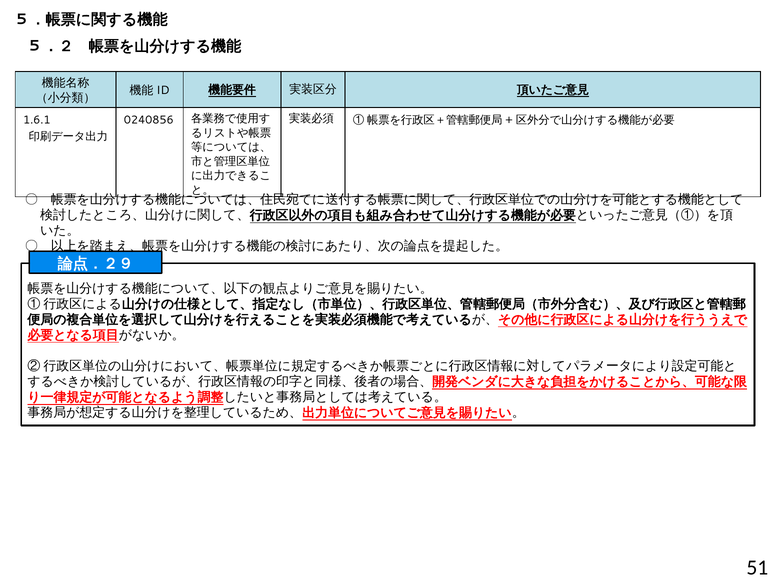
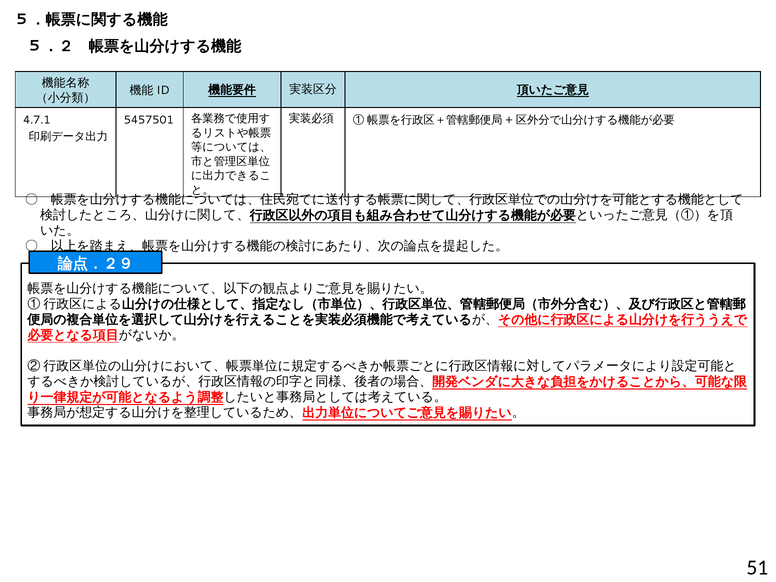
1.6.1: 1.6.1 -> 4.7.1
0240856: 0240856 -> 5457501
